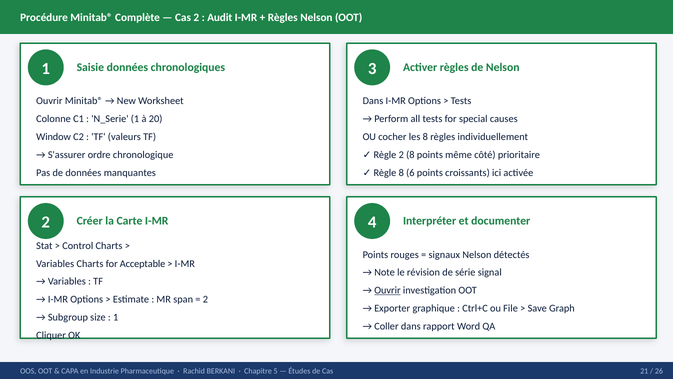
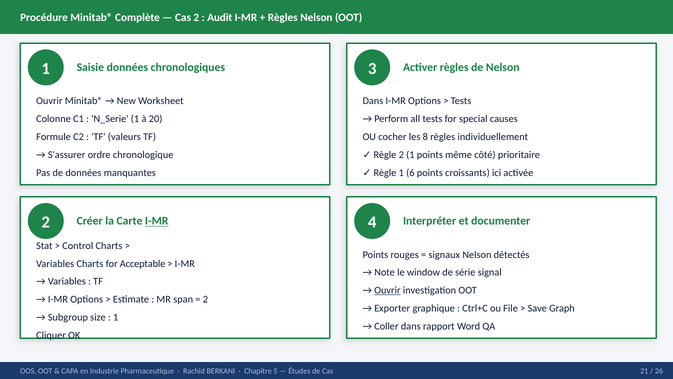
Window: Window -> Formule
2 8: 8 -> 1
8 at (401, 172): 8 -> 1
I-MR at (157, 221) underline: none -> present
révision: révision -> window
